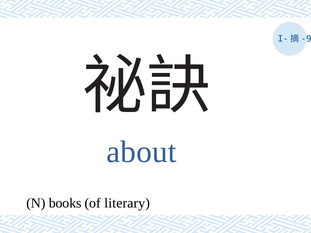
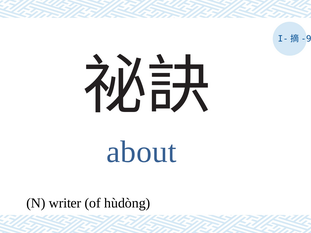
books: books -> writer
literary: literary -> hùdòng
